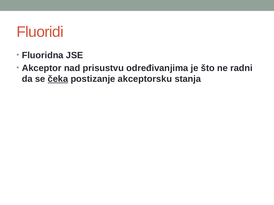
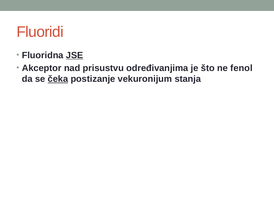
JSE underline: none -> present
radni: radni -> fenol
akceptorsku: akceptorsku -> vekuronijum
